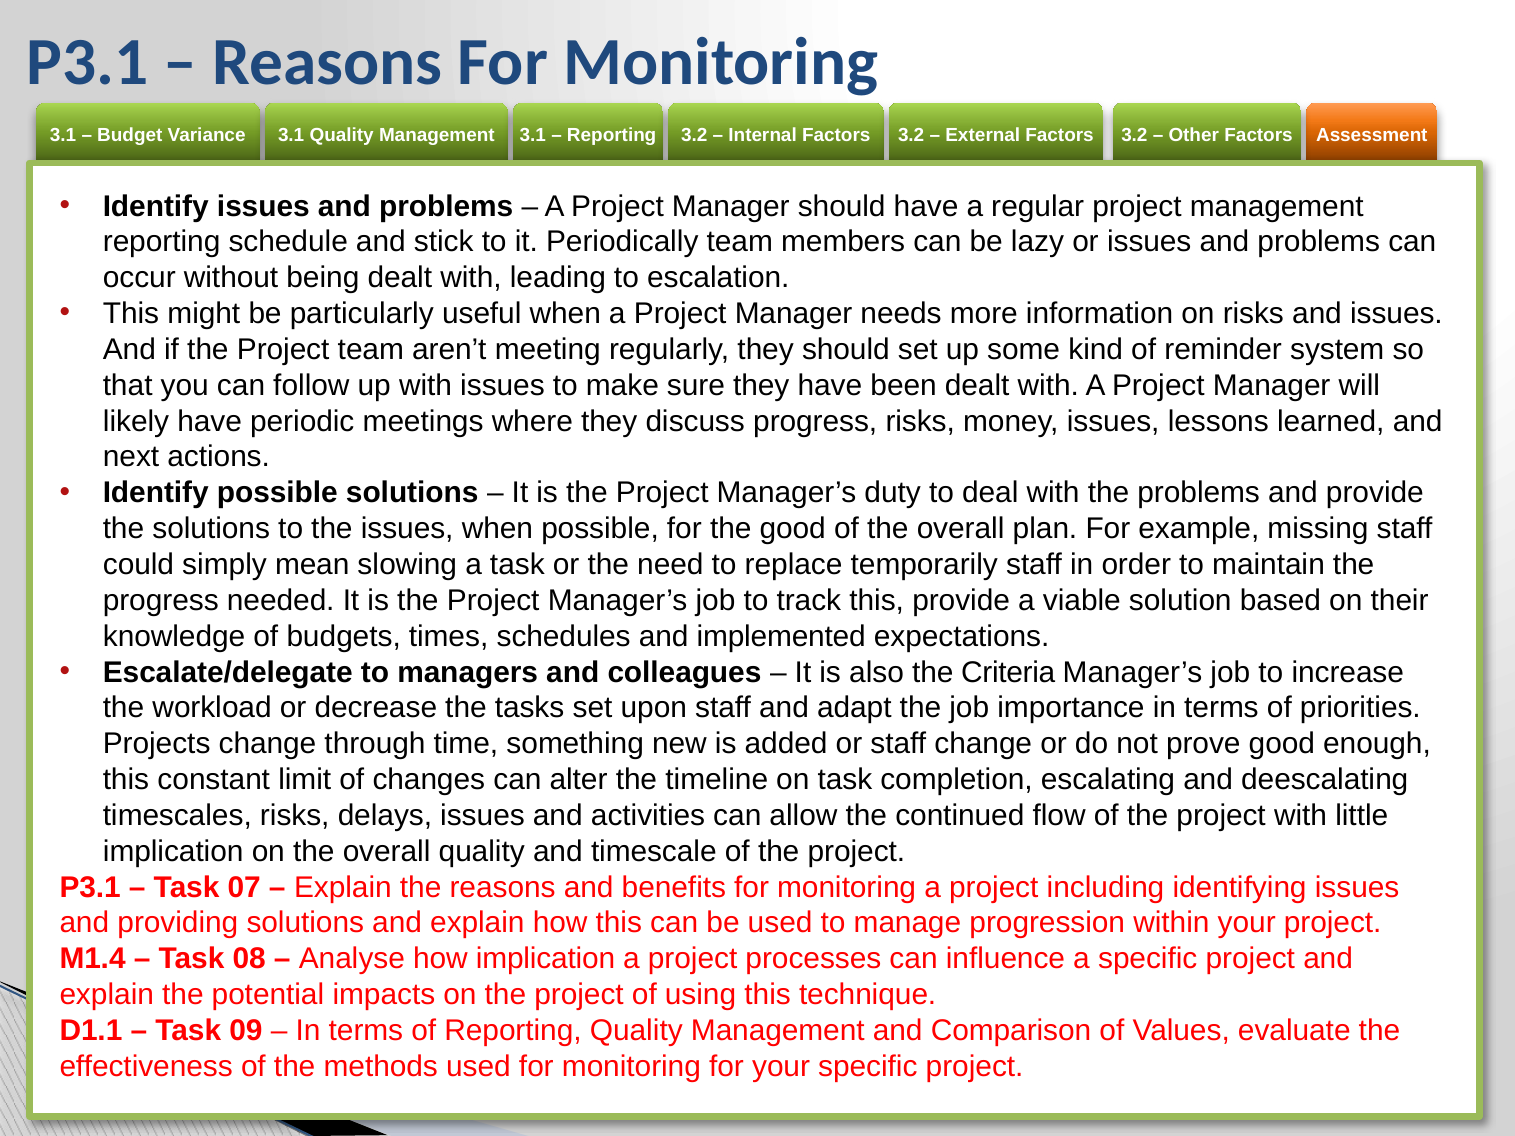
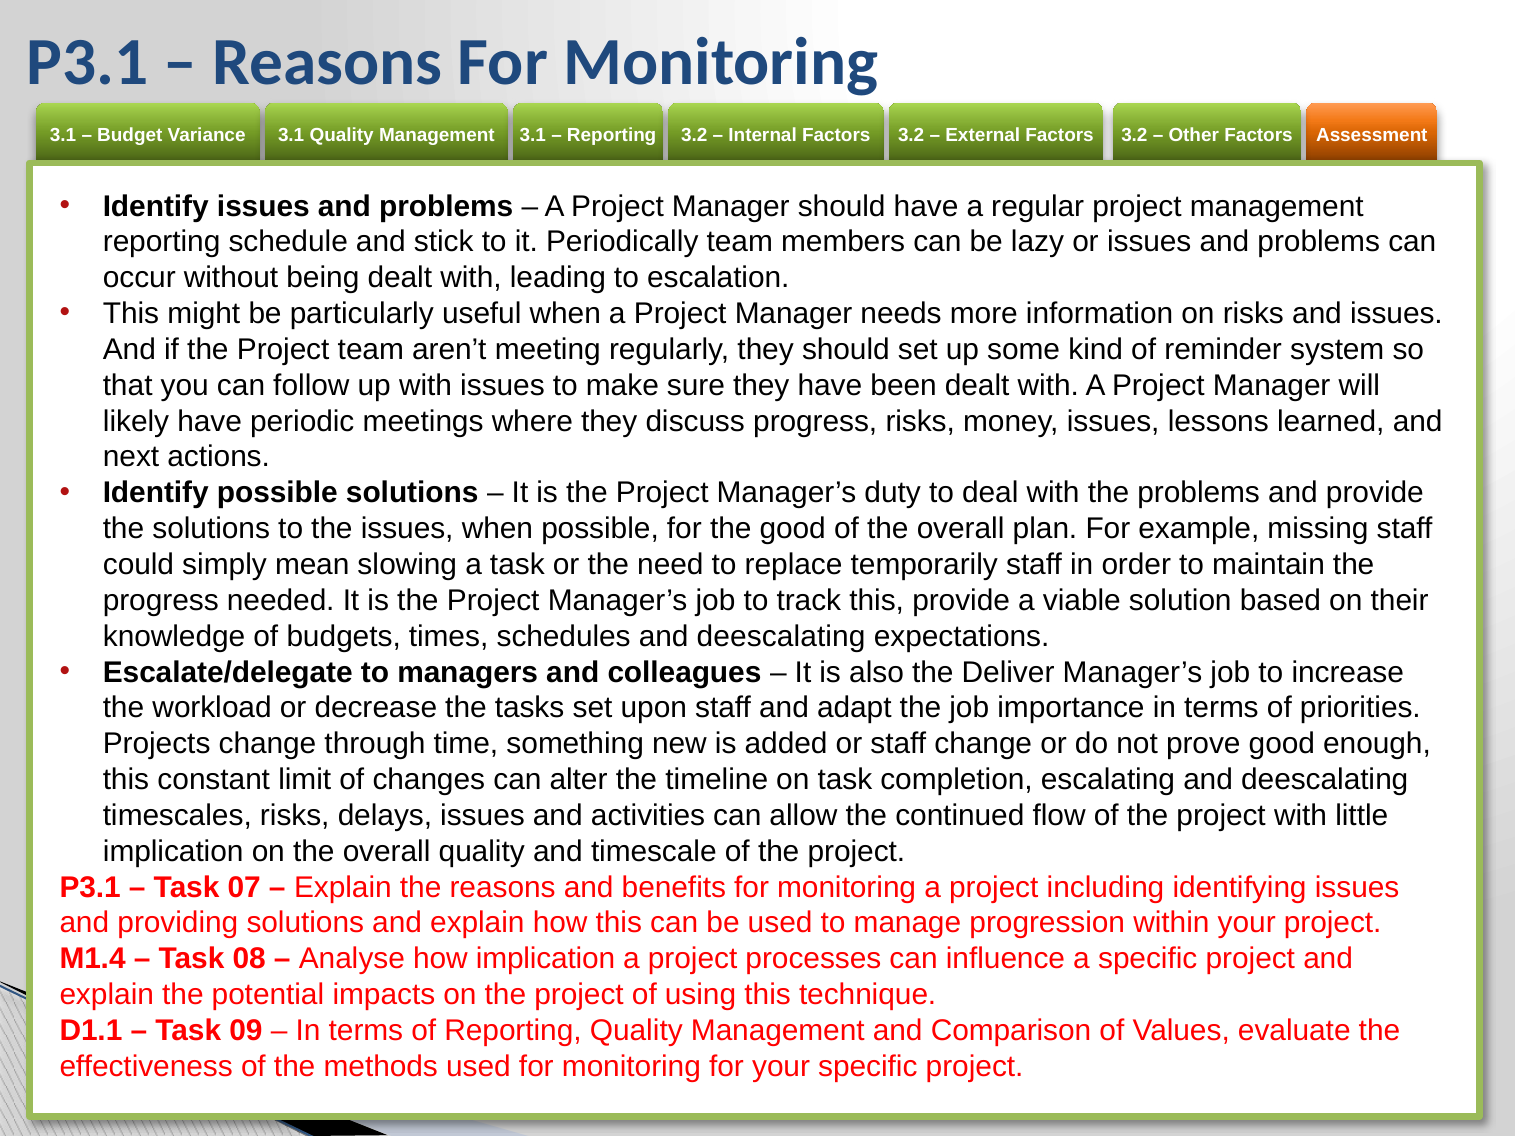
schedules and implemented: implemented -> deescalating
Criteria: Criteria -> Deliver
